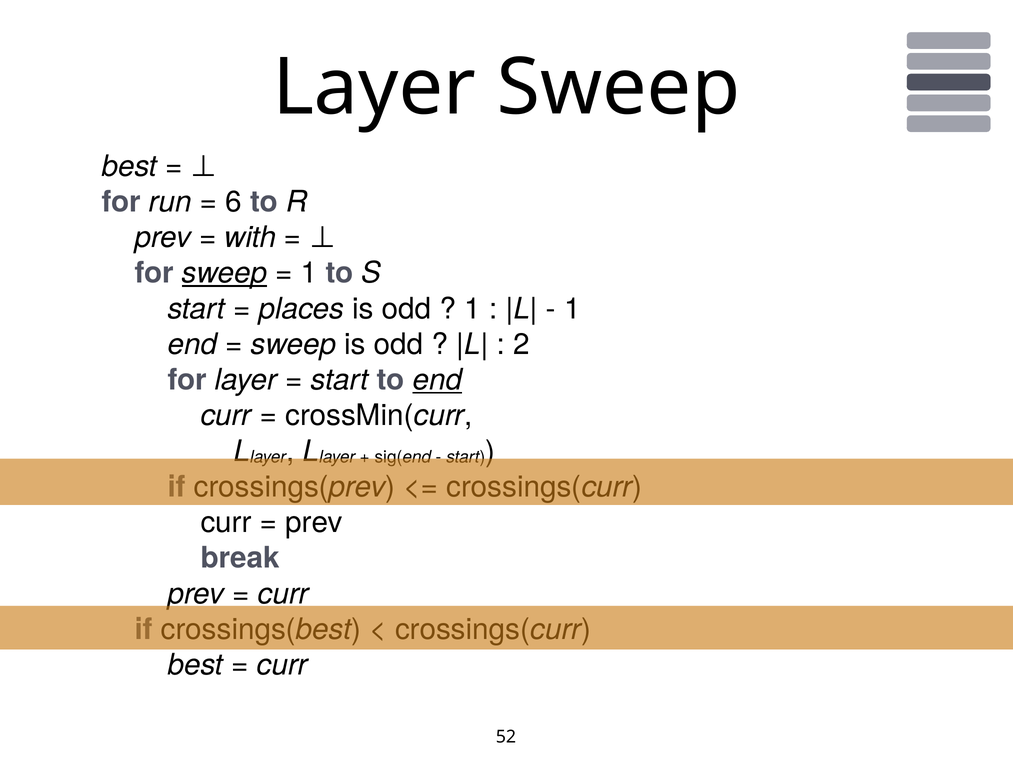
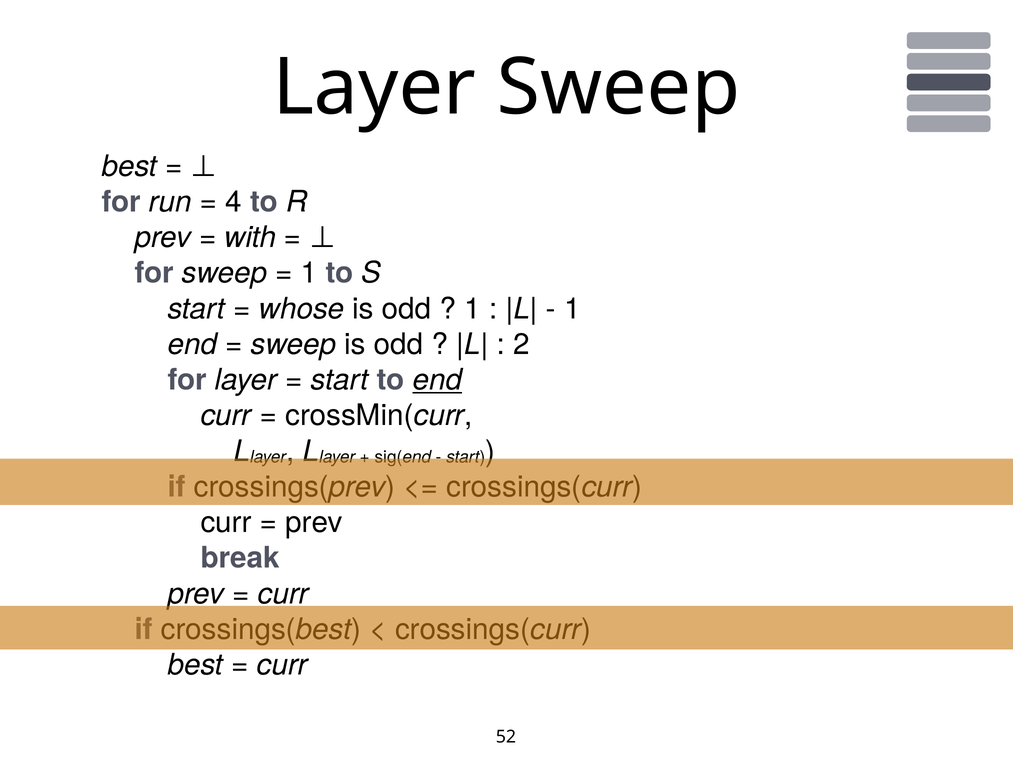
6: 6 -> 4
sweep at (225, 273) underline: present -> none
places: places -> whose
